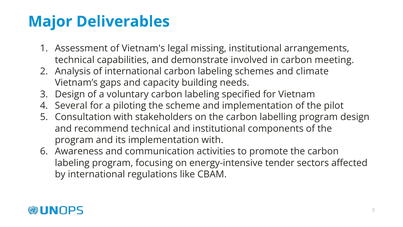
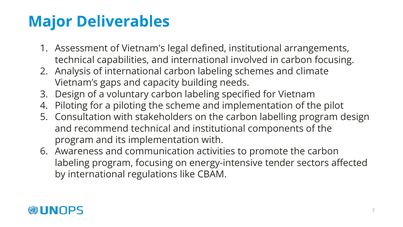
missing: missing -> defined
and demonstrate: demonstrate -> international
carbon meeting: meeting -> focusing
Several at (71, 106): Several -> Piloting
